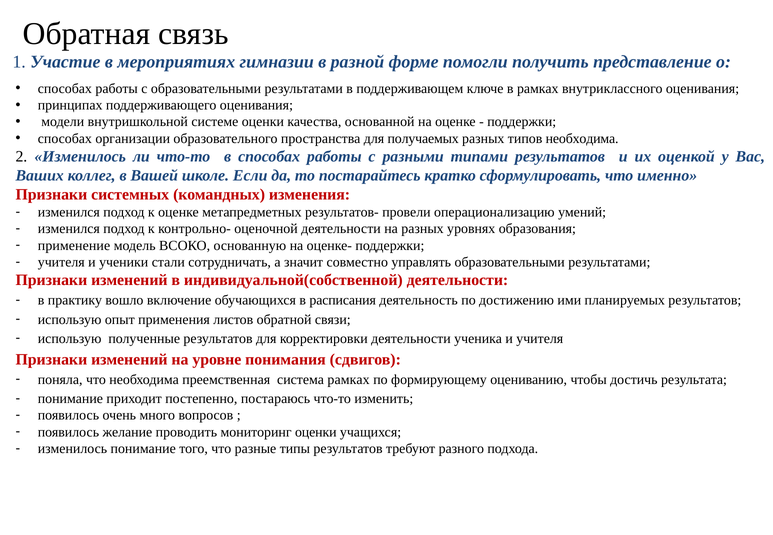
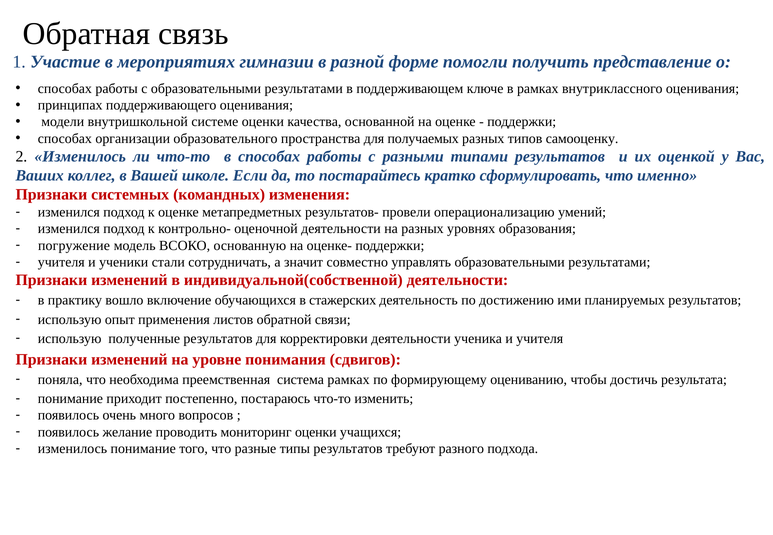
типов необходима: необходима -> самооценку
применение: применение -> погружение
расписания: расписания -> стажерских
